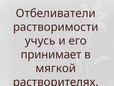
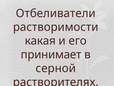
учусь: учусь -> какая
мягкой: мягкой -> серной
